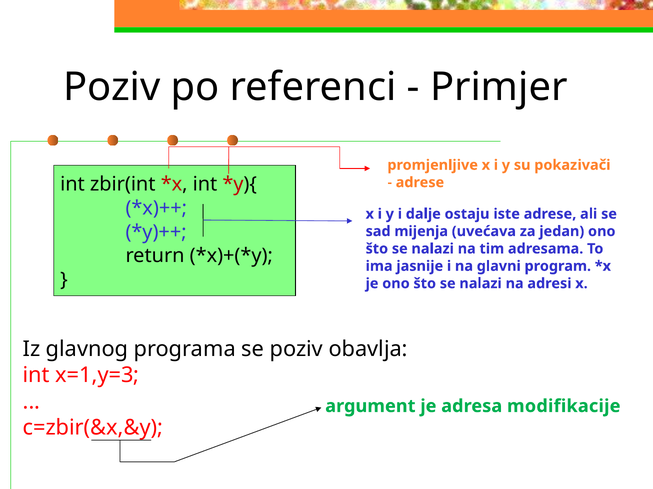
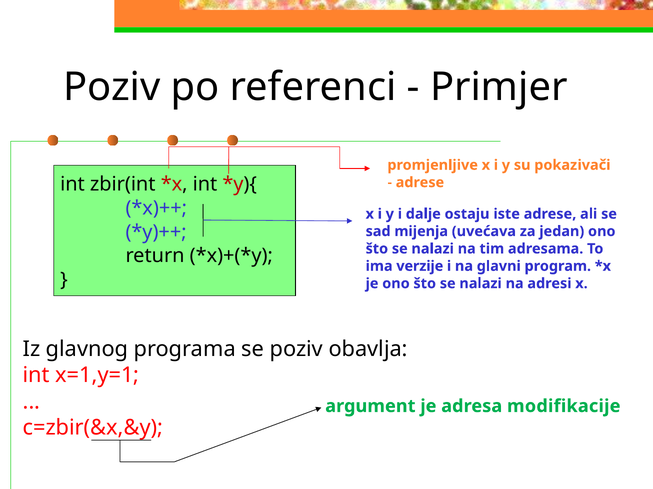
jasnije: jasnije -> verzije
x=1,y=3: x=1,y=3 -> x=1,y=1
